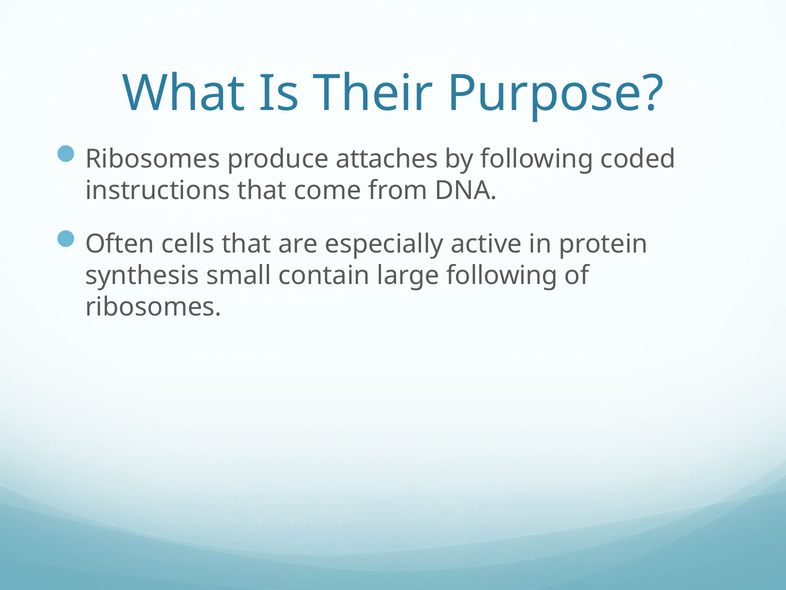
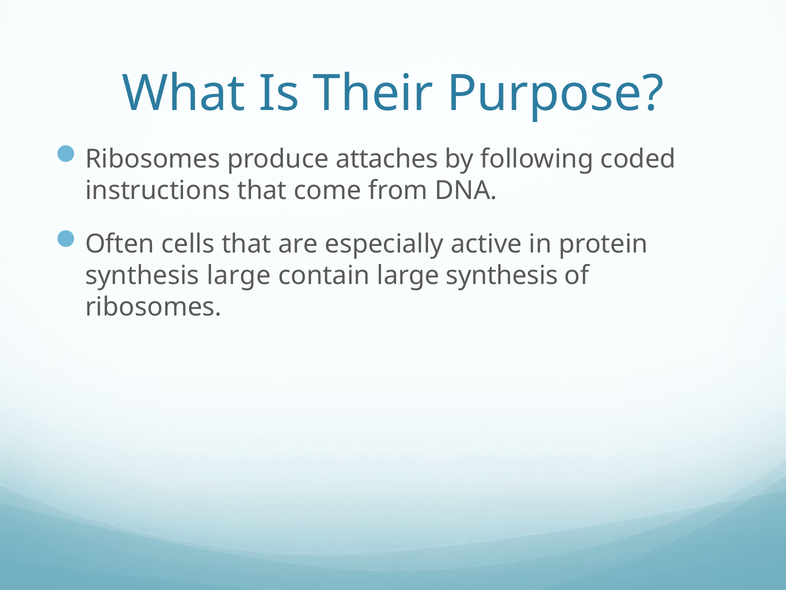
synthesis small: small -> large
large following: following -> synthesis
